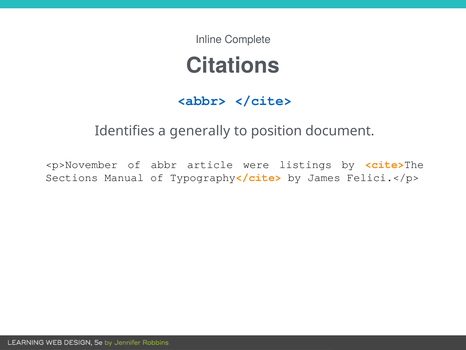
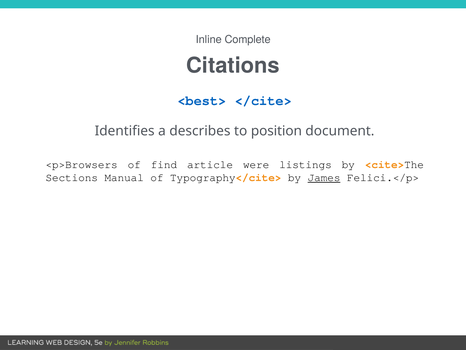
<abbr>: <abbr> -> <best>
generally: generally -> describes
<p>November: <p>November -> <p>Browsers
abbr: abbr -> find
James underline: none -> present
